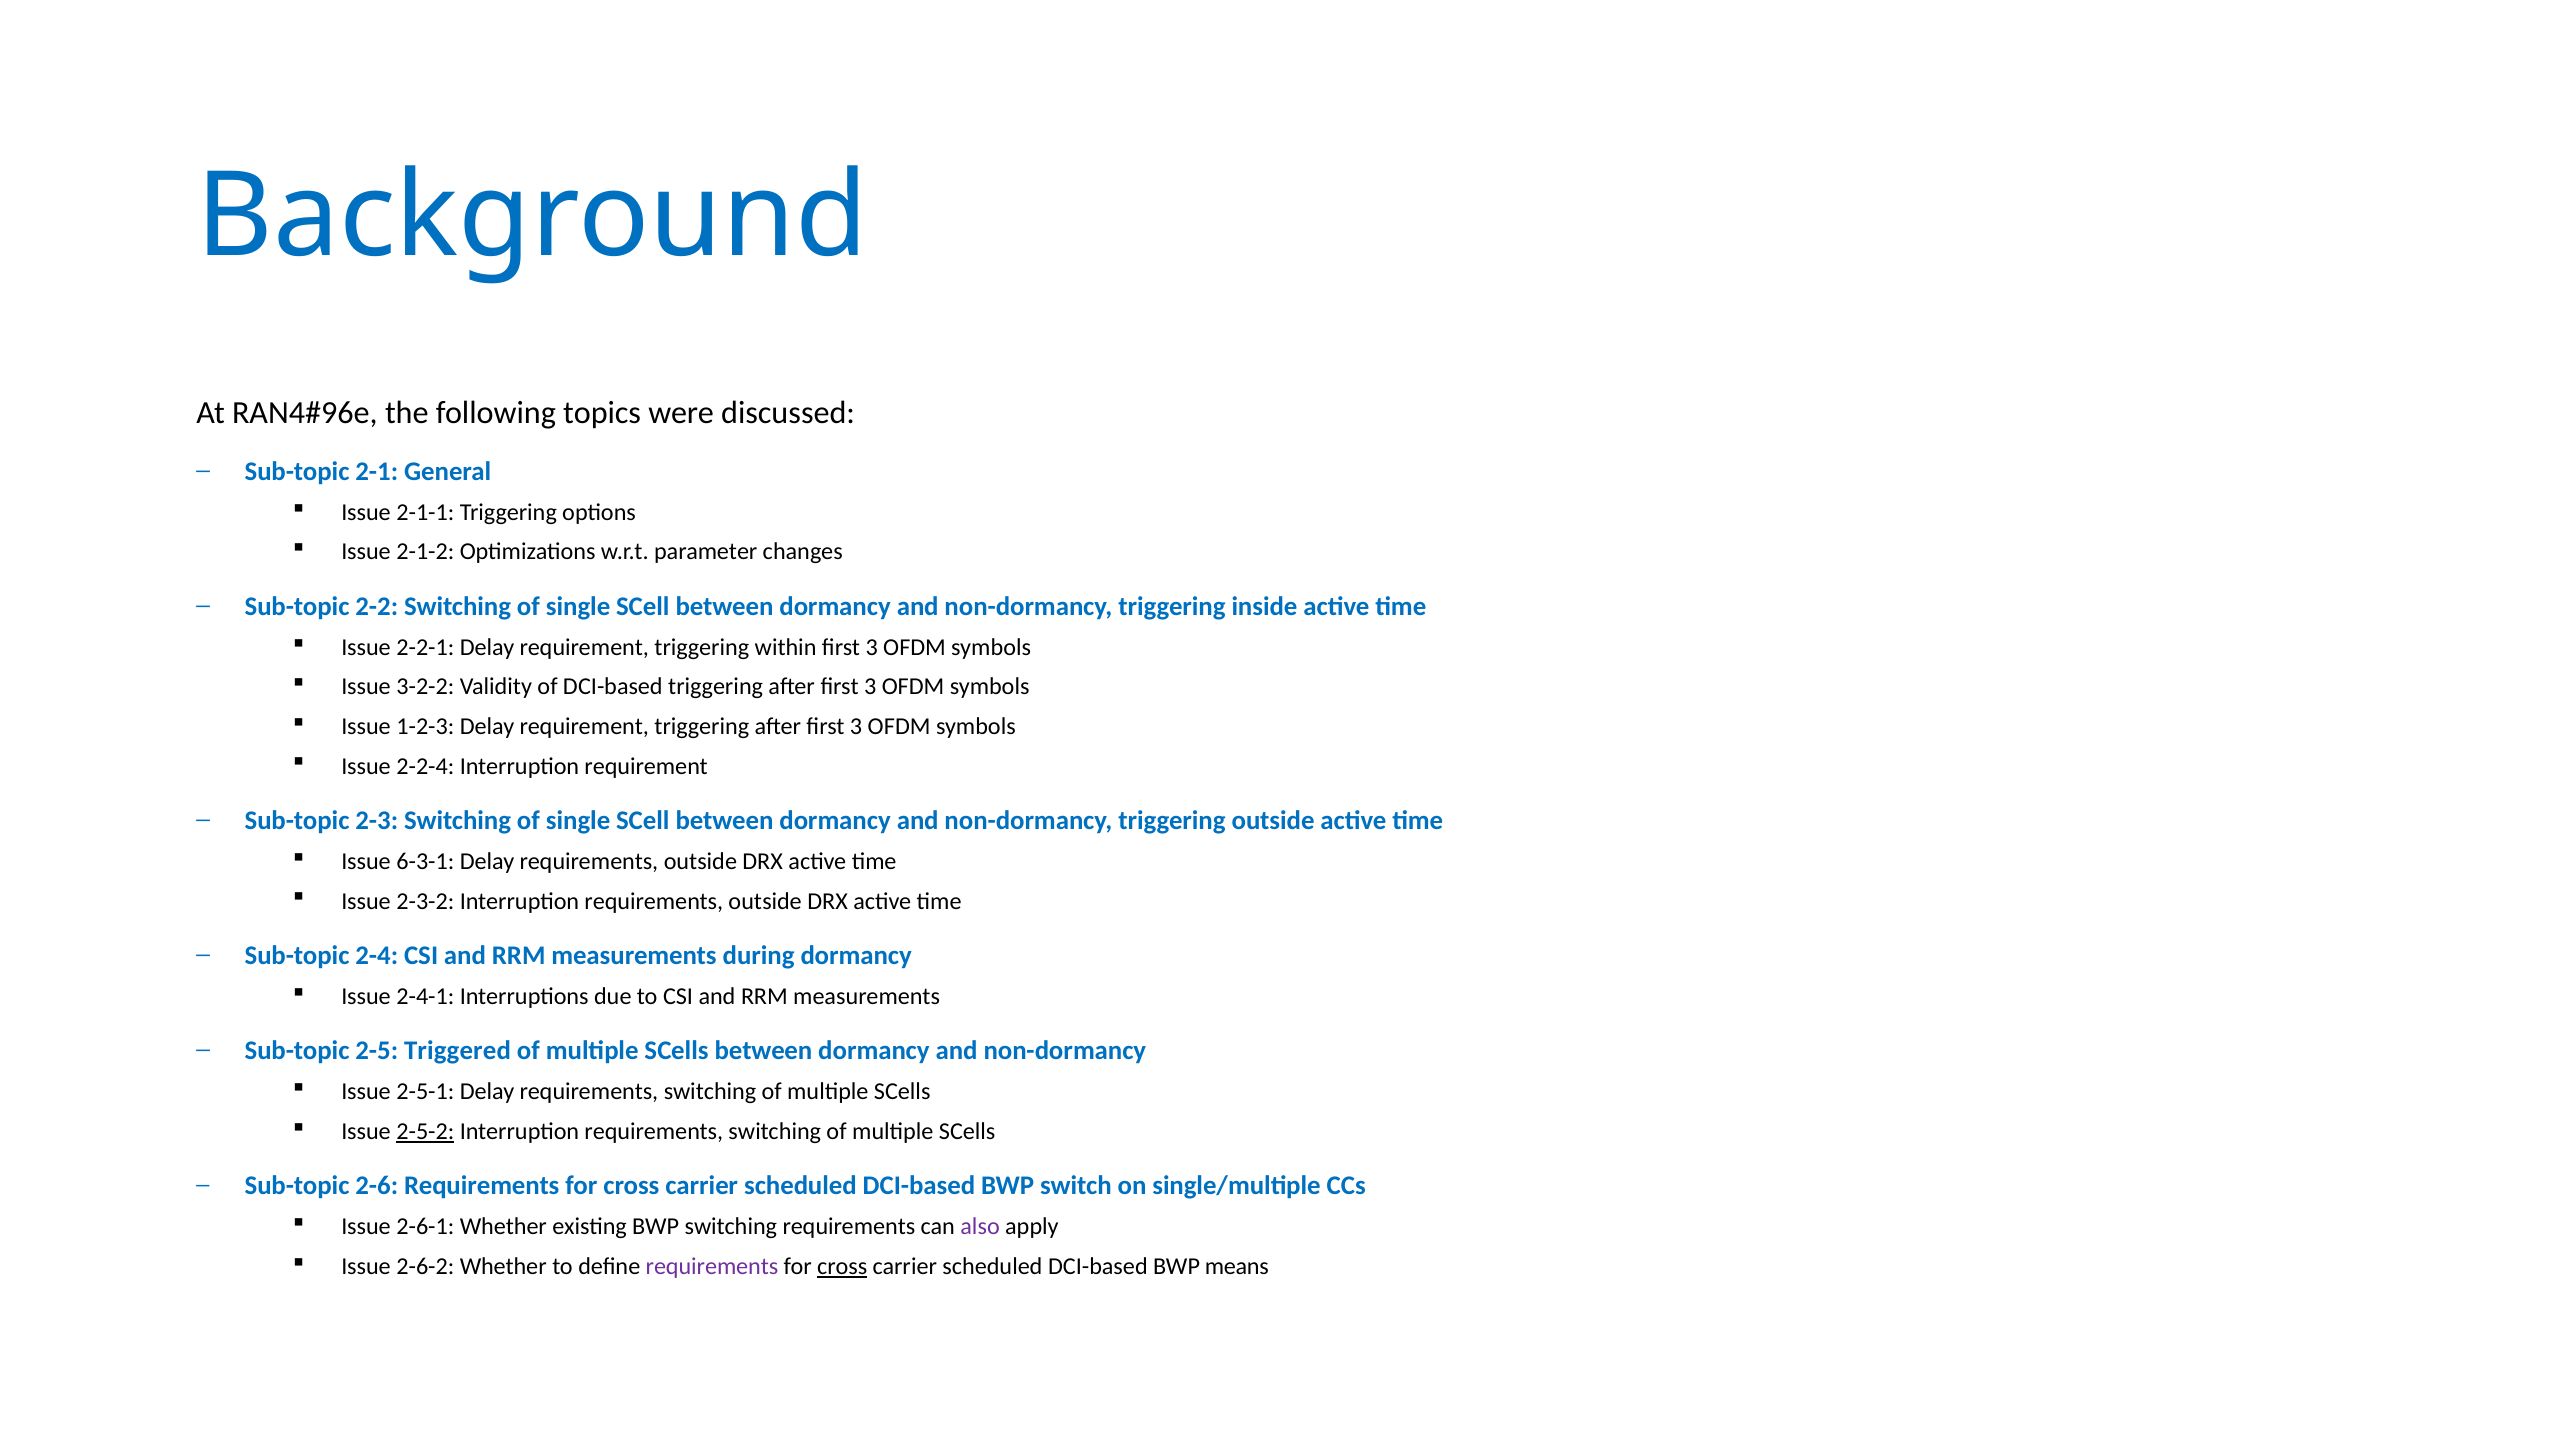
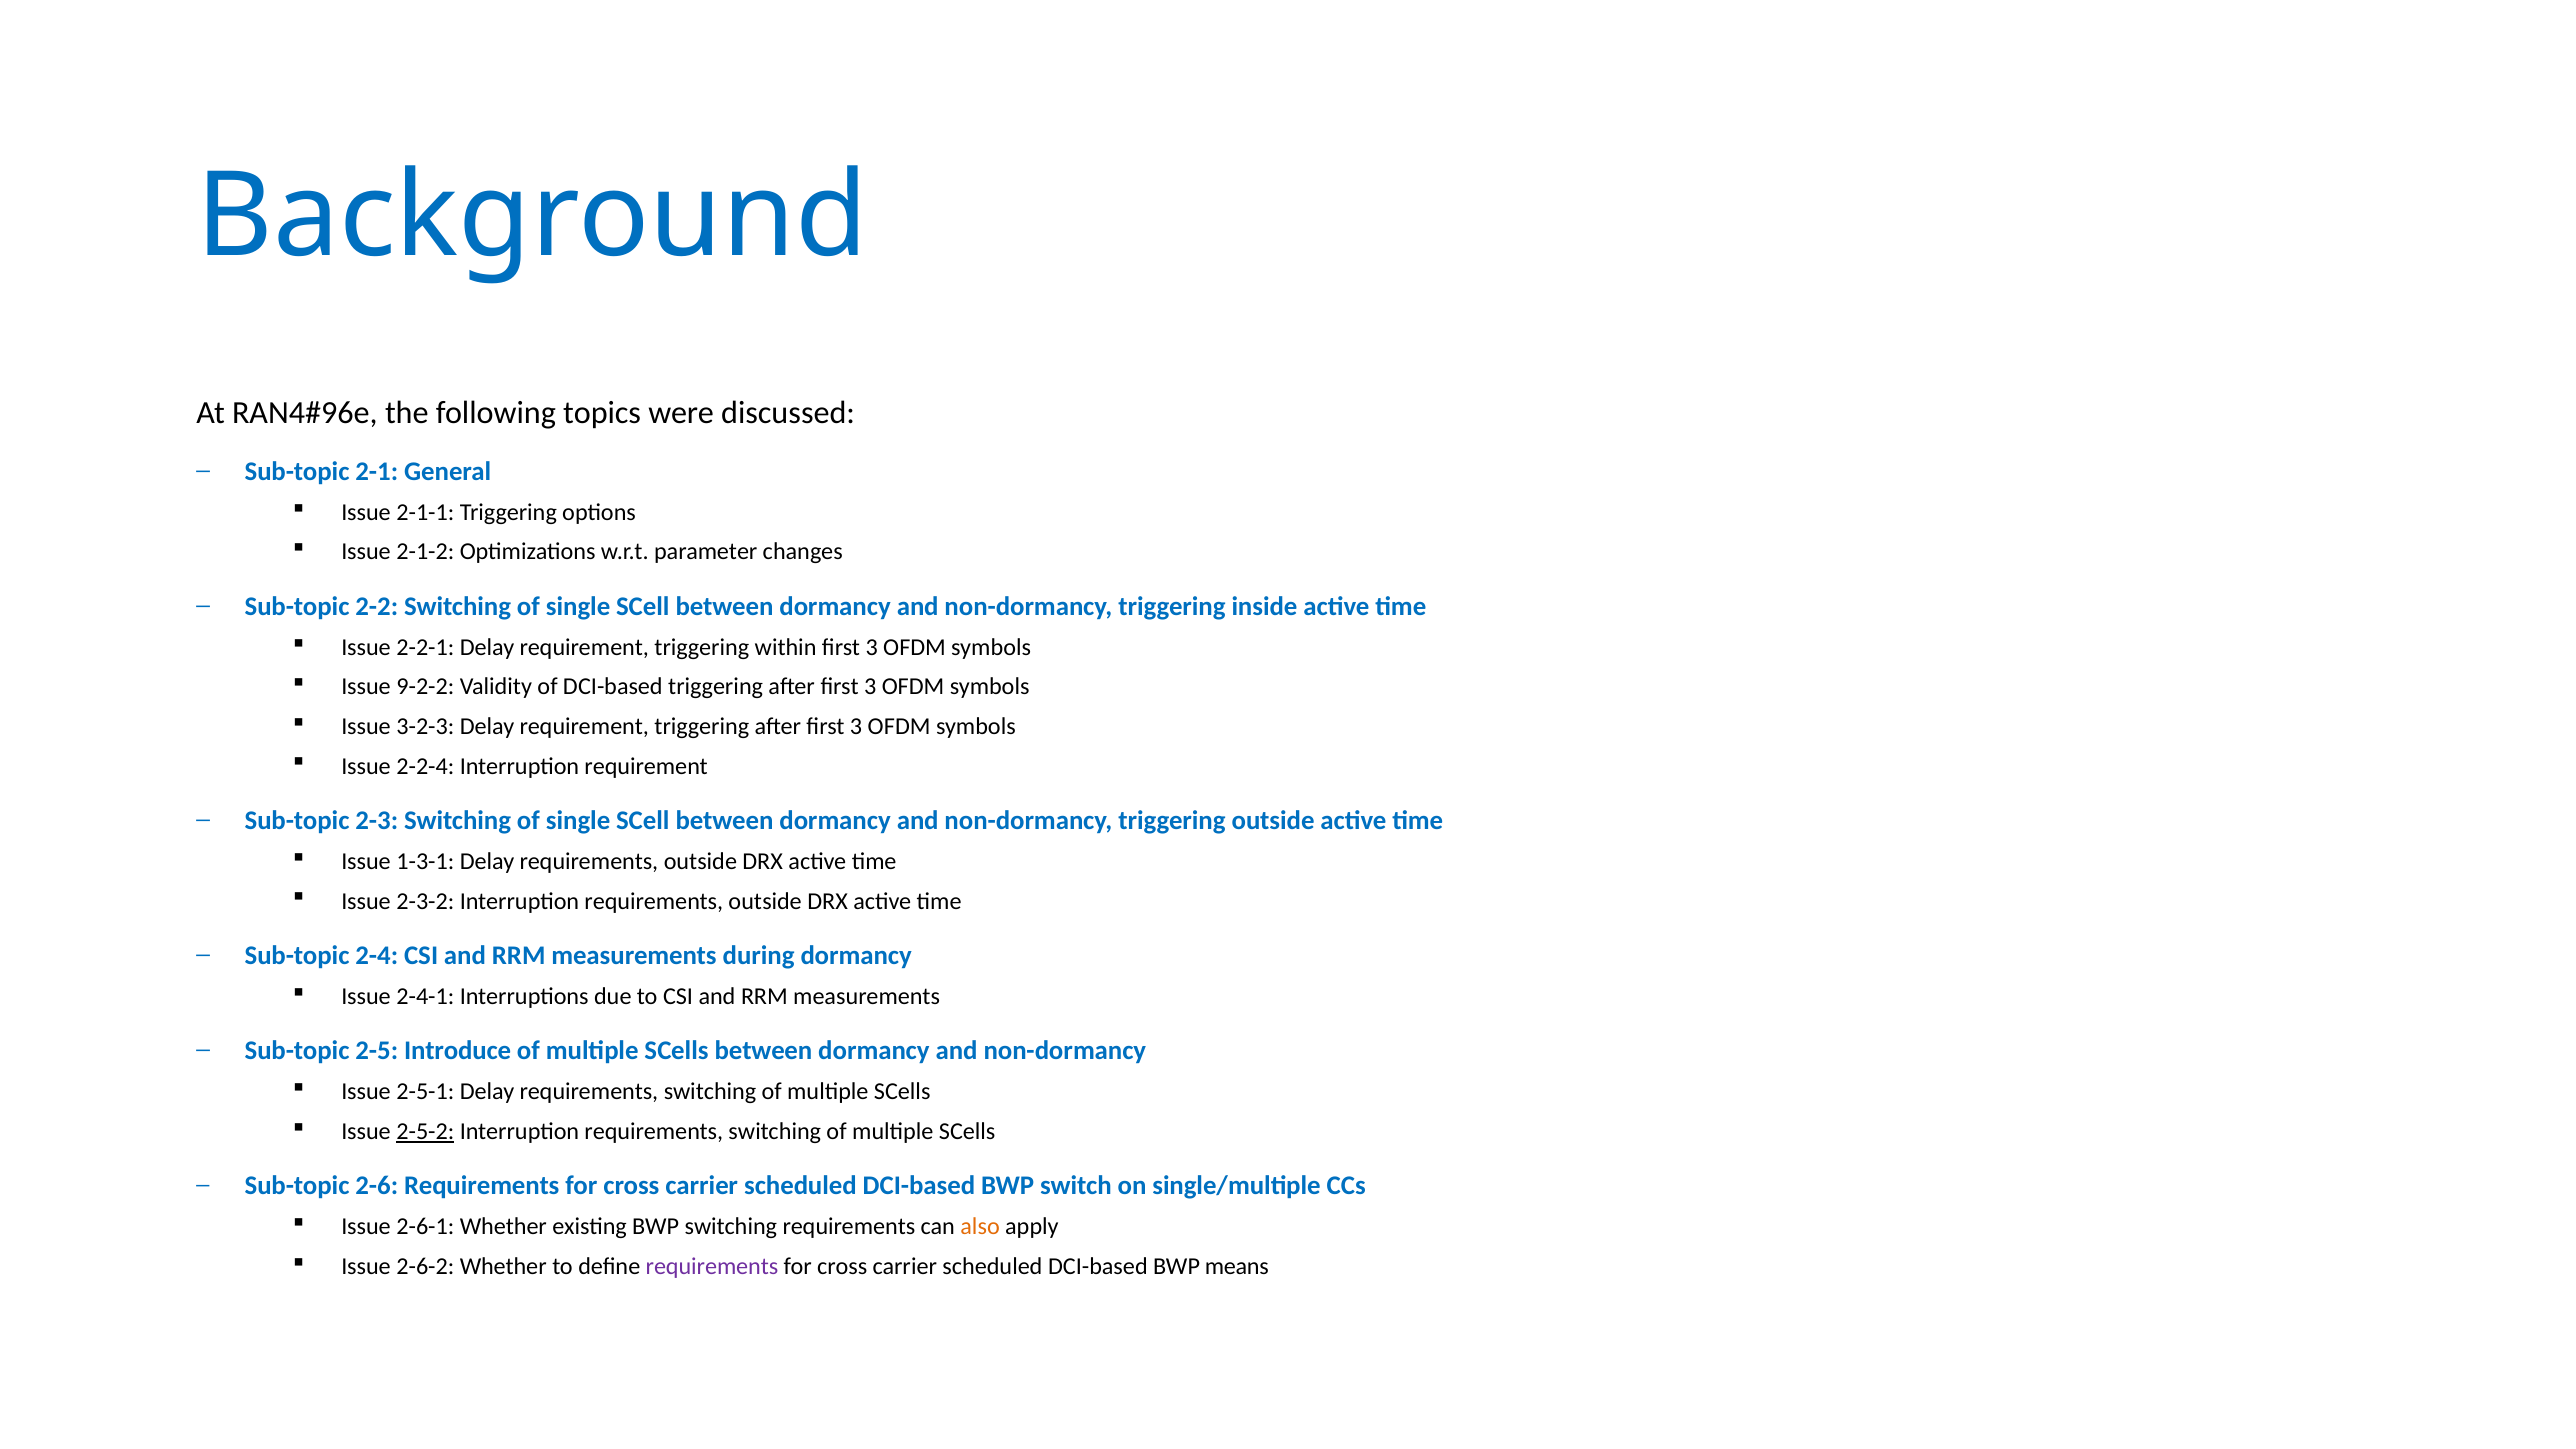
3-2-2: 3-2-2 -> 9-2-2
1-2-3: 1-2-3 -> 3-2-3
6-3-1: 6-3-1 -> 1-3-1
Triggered: Triggered -> Introduce
also colour: purple -> orange
cross at (842, 1267) underline: present -> none
